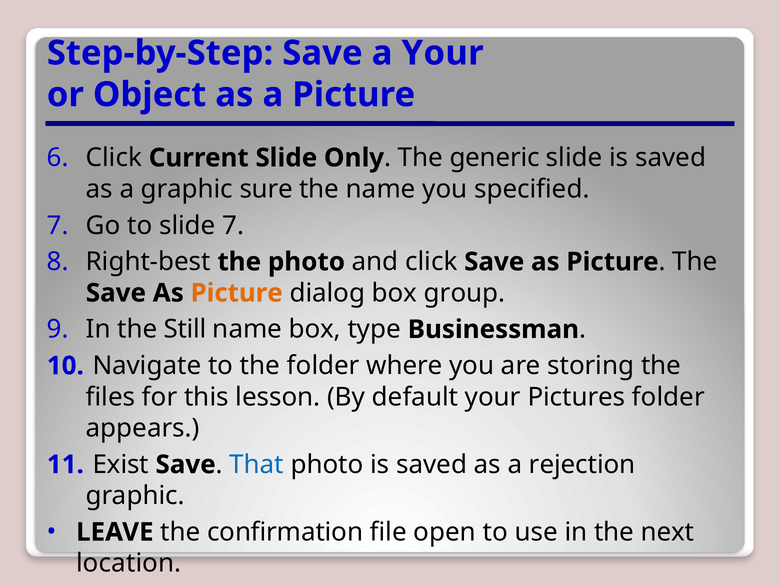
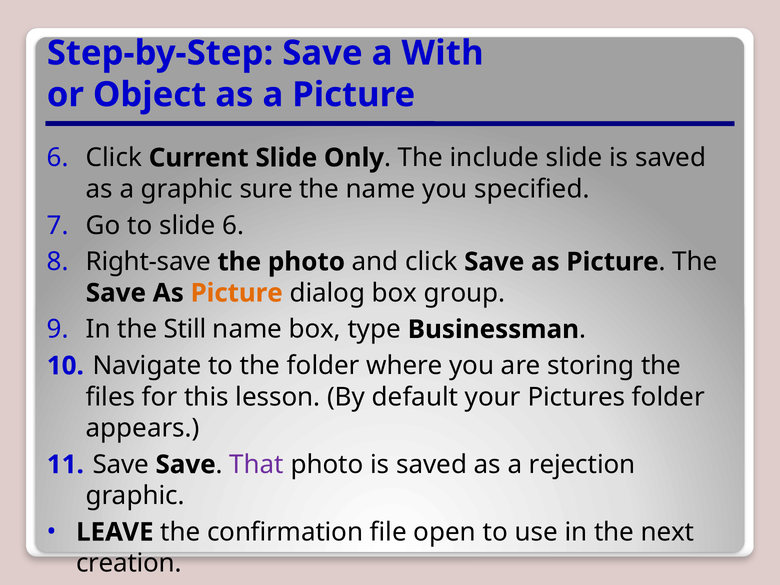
a Your: Your -> With
generic: generic -> include
slide 7: 7 -> 6
Right-best: Right-best -> Right-save
Exist at (121, 465): Exist -> Save
That colour: blue -> purple
location: location -> creation
